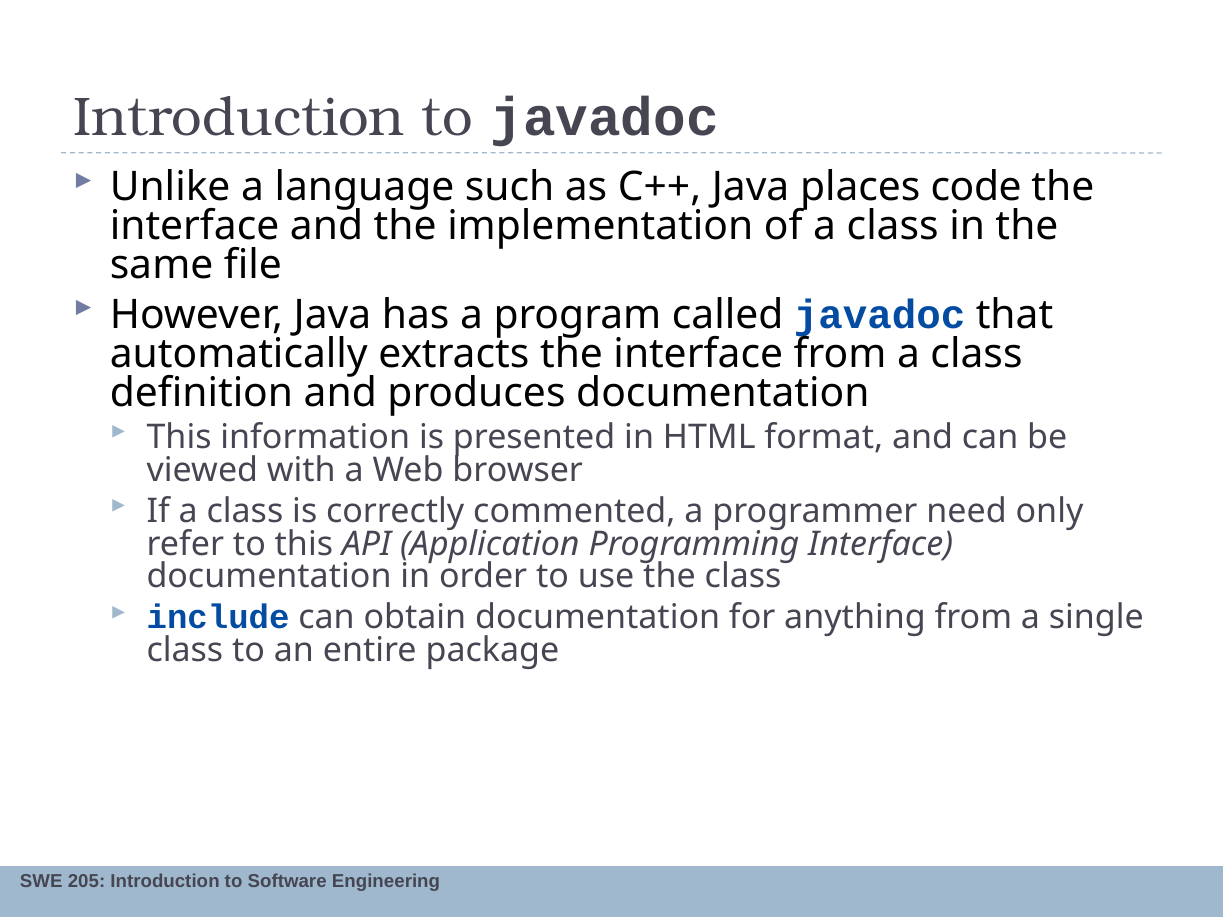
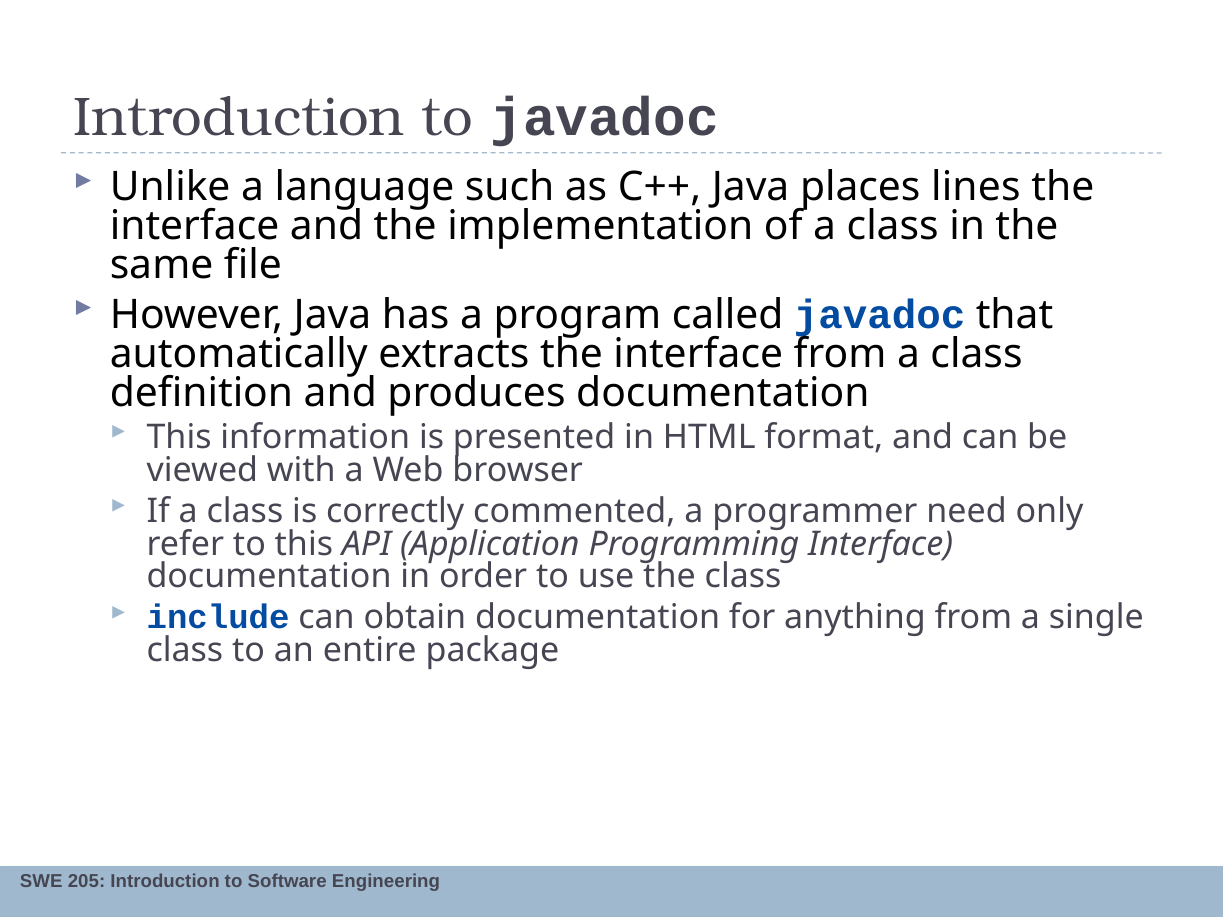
code: code -> lines
